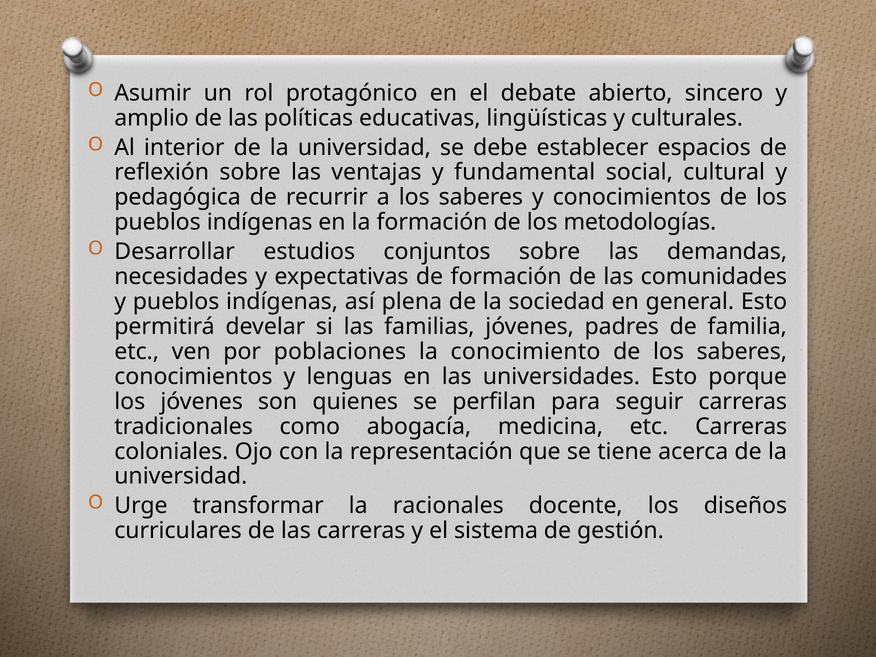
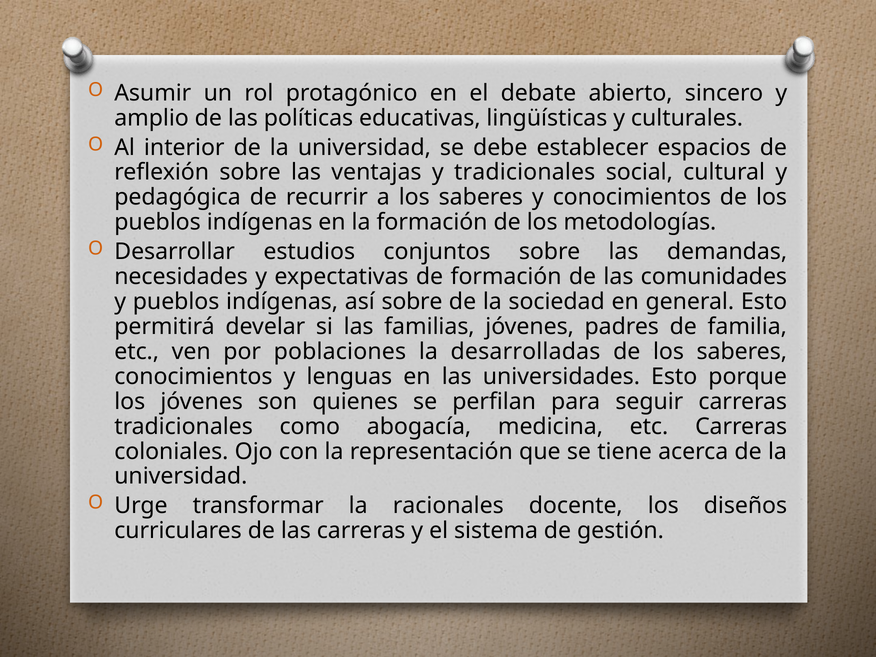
y fundamental: fundamental -> tradicionales
así plena: plena -> sobre
conocimiento: conocimiento -> desarrolladas
